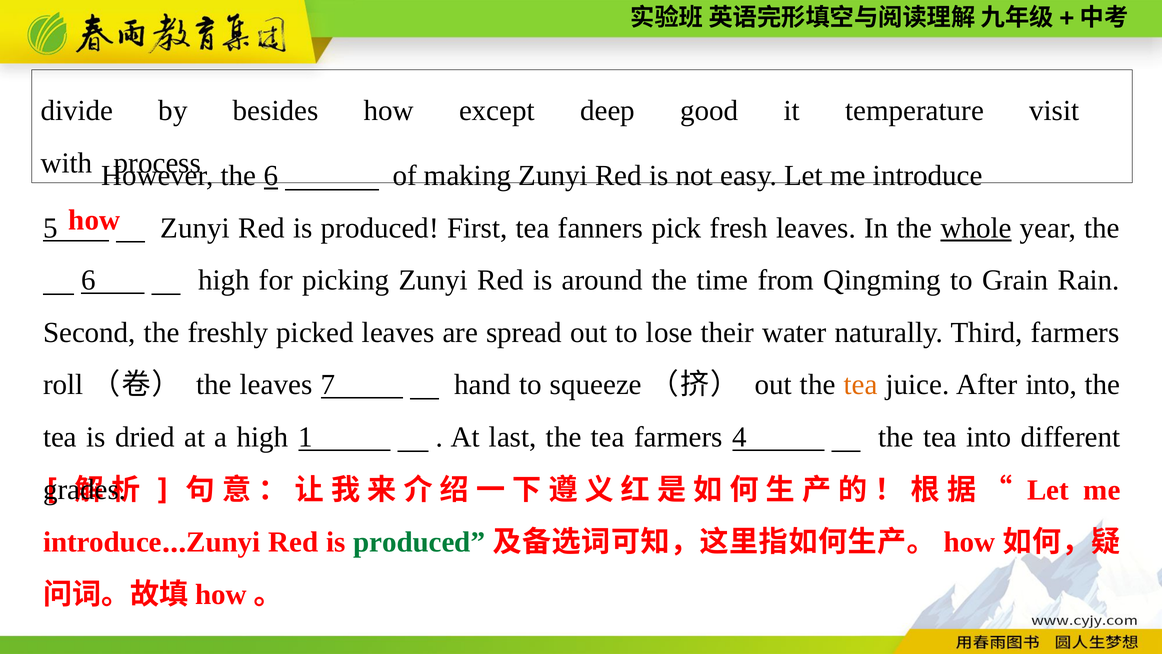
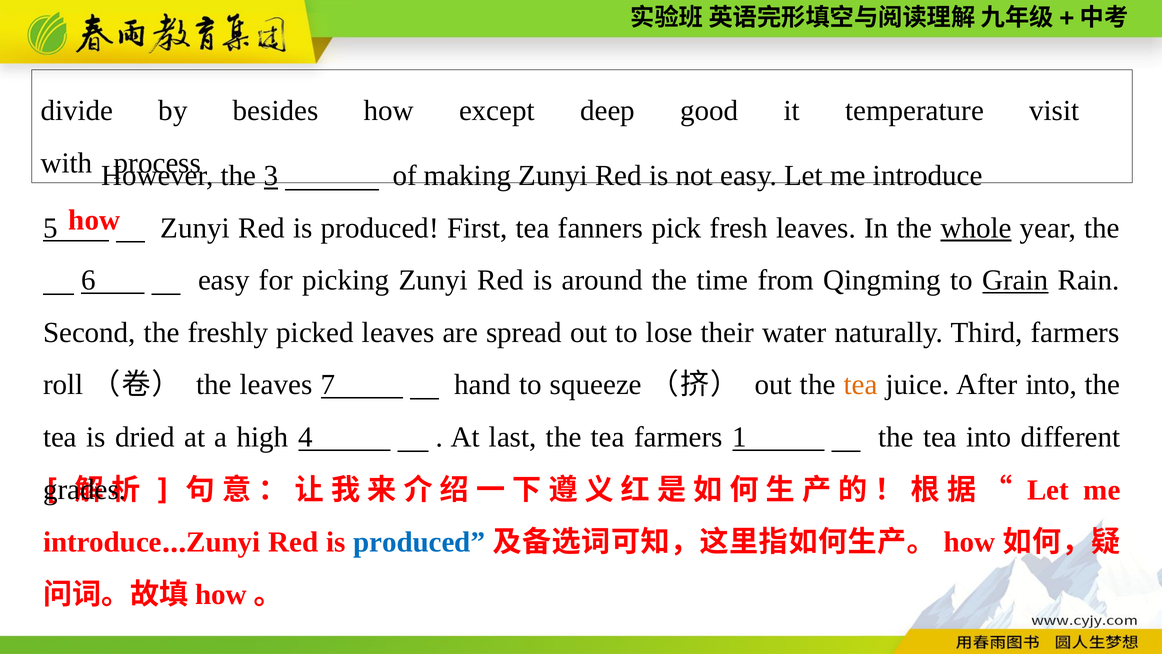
6 at (271, 176): 6 -> 3
6 high: high -> easy
Grain underline: none -> present
1: 1 -> 4
4: 4 -> 1
produced at (419, 542) colour: green -> blue
